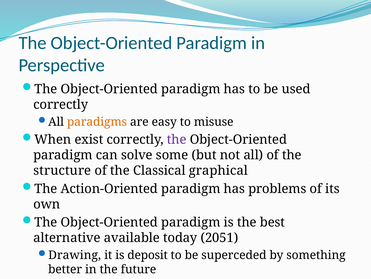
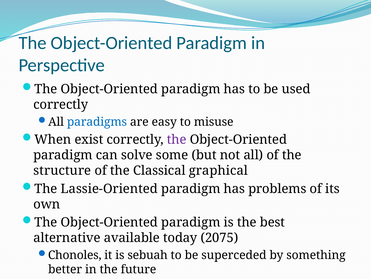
paradigms colour: orange -> blue
Action-Oriented: Action-Oriented -> Lassie-Oriented
2051: 2051 -> 2075
Drawing: Drawing -> Chonoles
deposit: deposit -> sebuah
